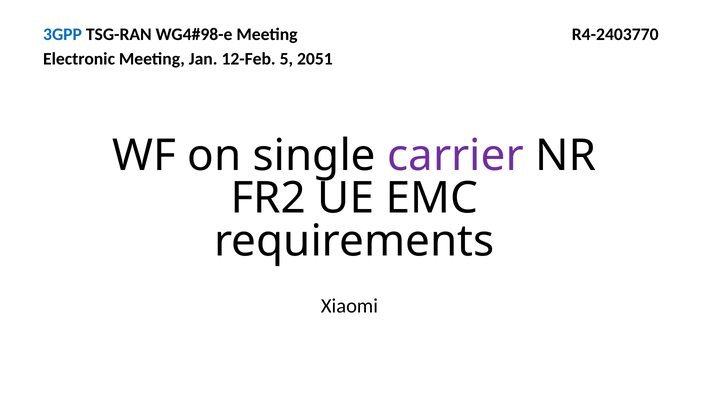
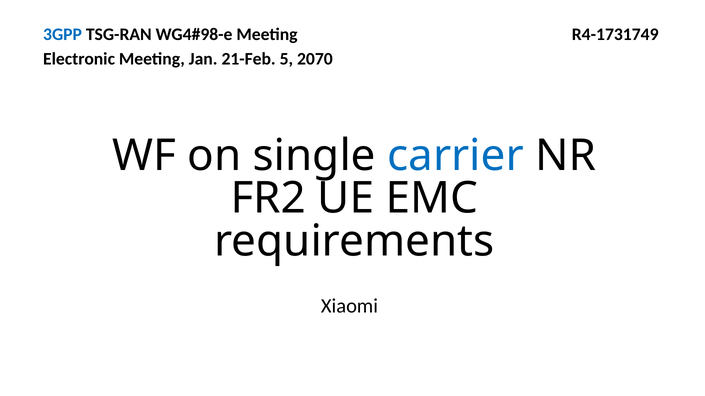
R4-2403770: R4-2403770 -> R4-1731749
12-Feb: 12-Feb -> 21-Feb
2051: 2051 -> 2070
carrier colour: purple -> blue
